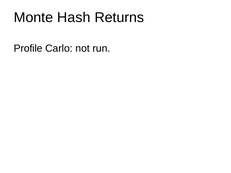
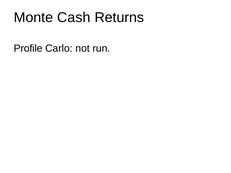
Hash: Hash -> Cash
